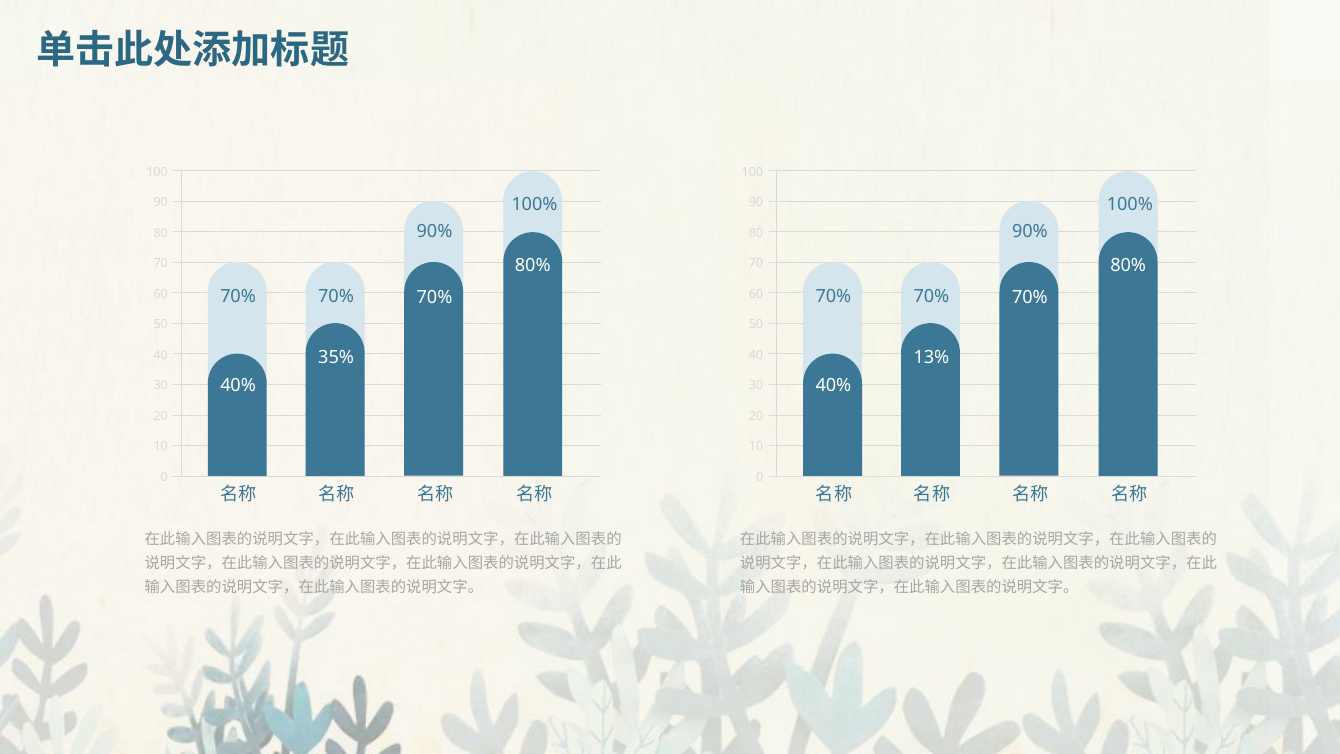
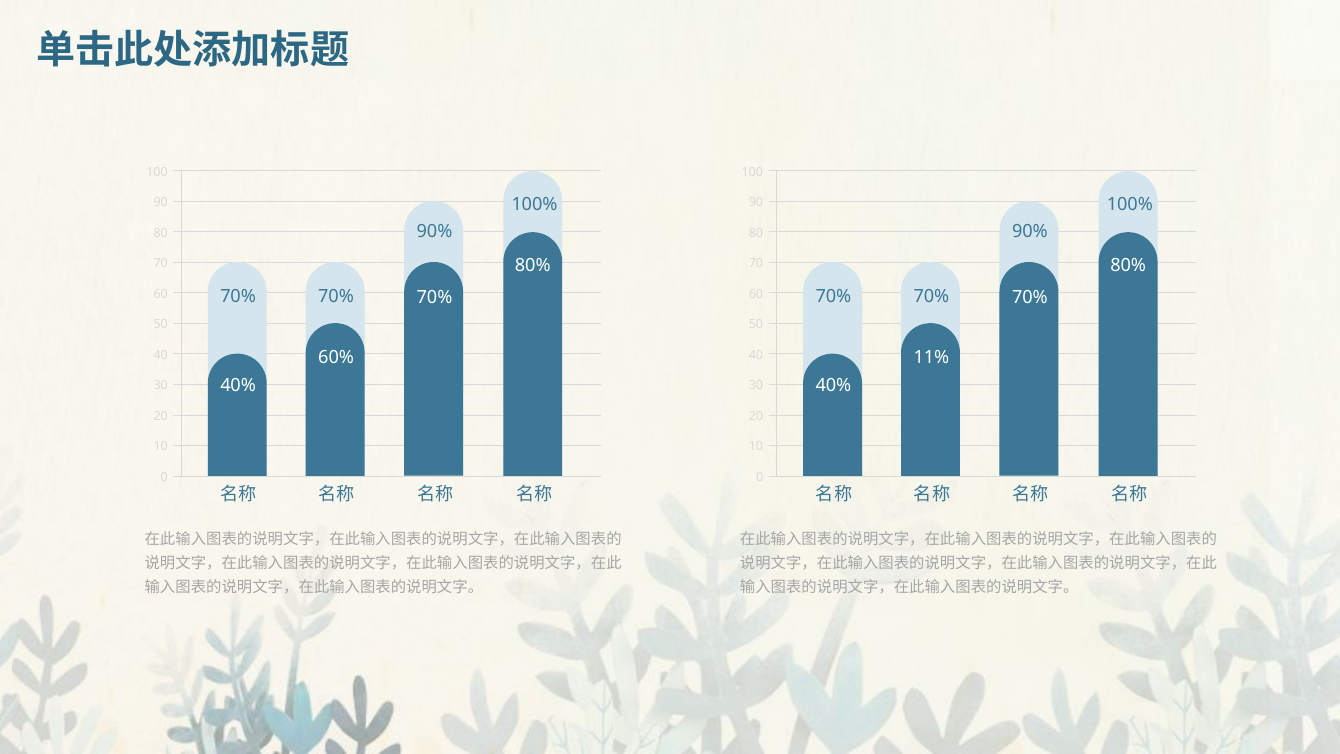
35%: 35% -> 60%
13%: 13% -> 11%
